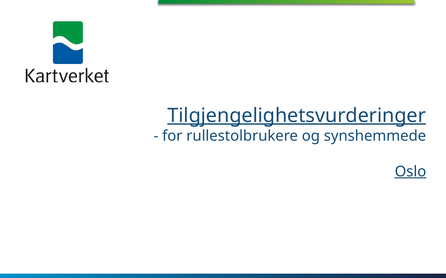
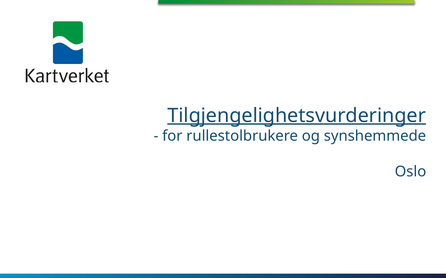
Oslo underline: present -> none
